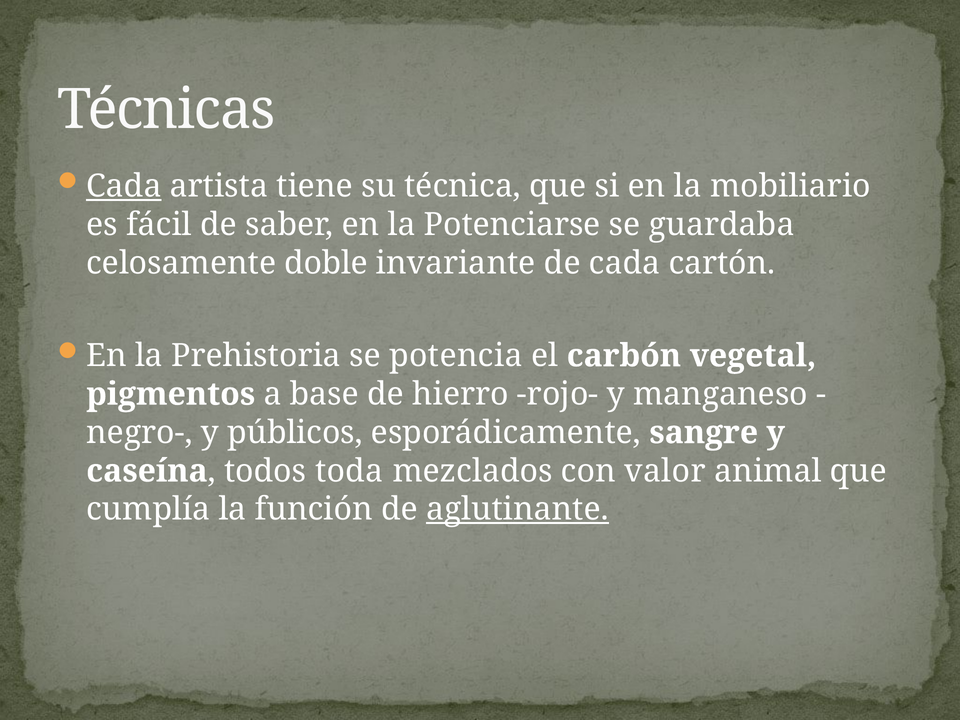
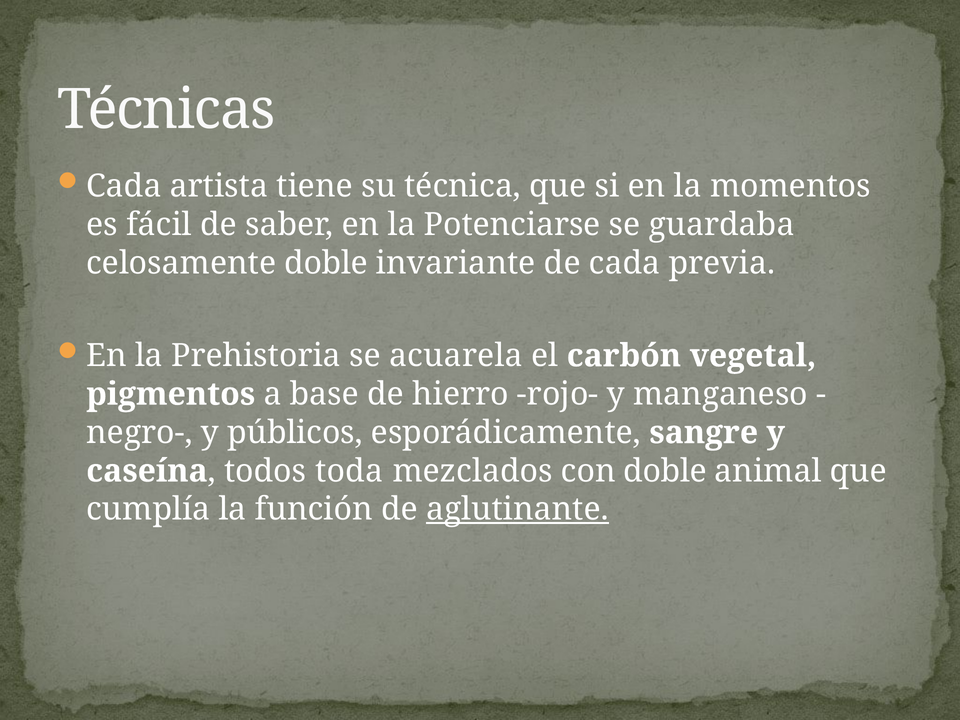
Cada at (124, 186) underline: present -> none
mobiliario: mobiliario -> momentos
cartón: cartón -> previa
potencia: potencia -> acuarela
con valor: valor -> doble
